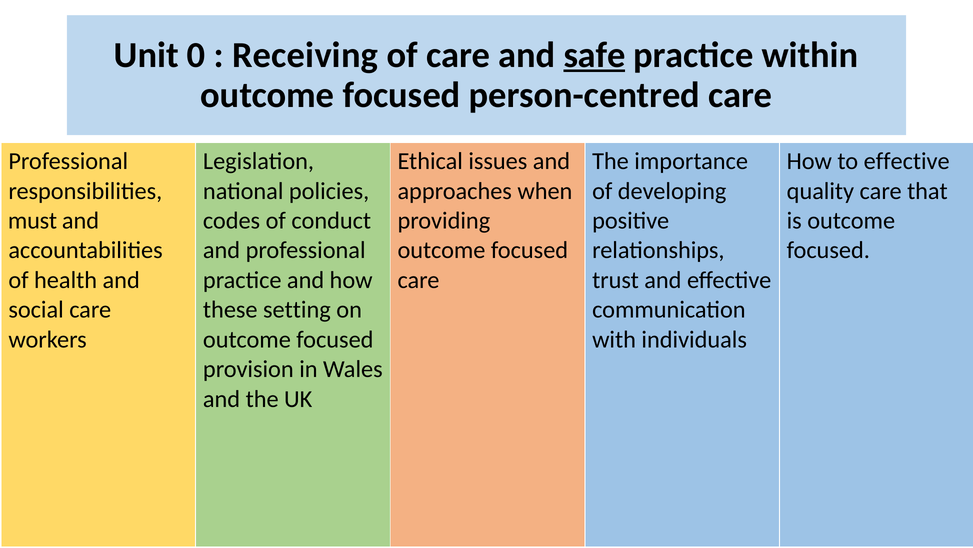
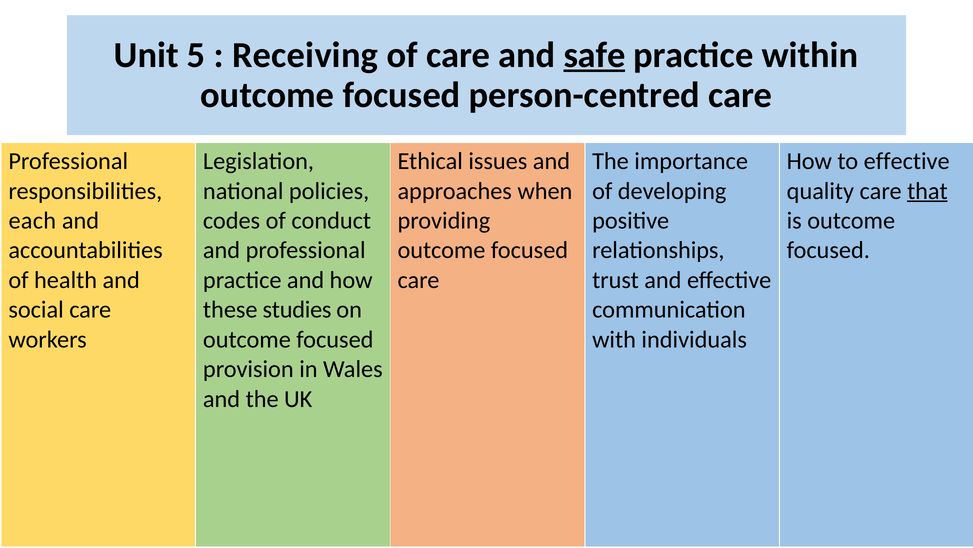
0: 0 -> 5
that underline: none -> present
must: must -> each
setting: setting -> studies
